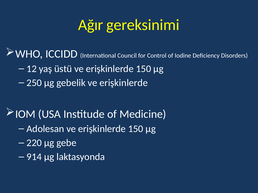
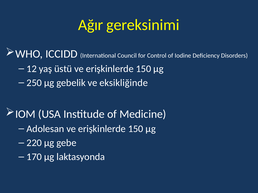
gebelik ve erişkinlerde: erişkinlerde -> eksikliğinde
914: 914 -> 170
